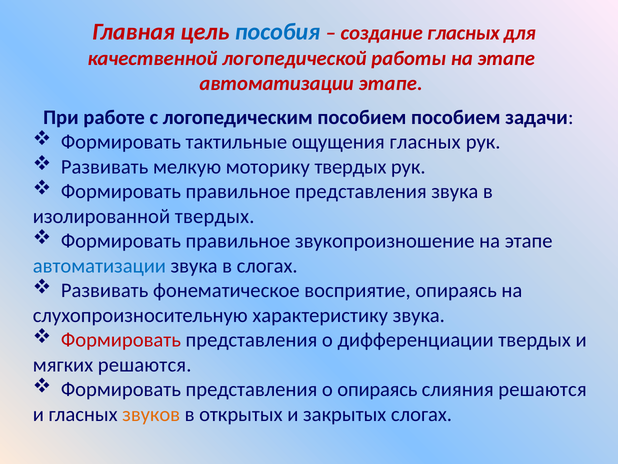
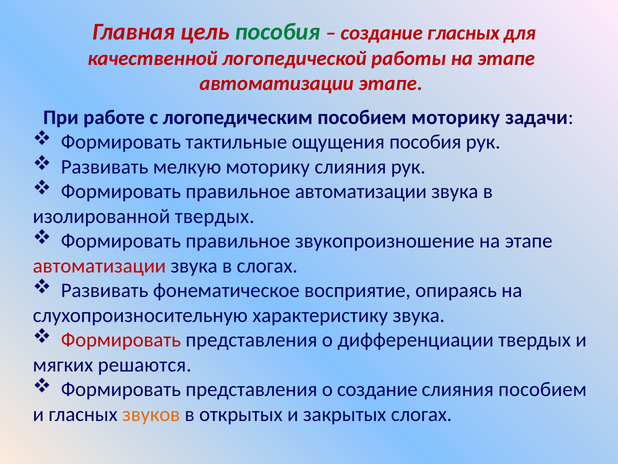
пособия at (277, 32) colour: blue -> green
пособием пособием: пособием -> моторику
ощущения гласных: гласных -> пособия
моторику твердых: твердых -> слияния
правильное представления: представления -> автоматизации
автоматизации at (99, 265) colour: blue -> red
о опираясь: опираясь -> создание
слияния решаются: решаются -> пособием
